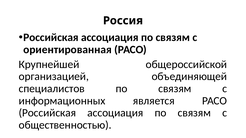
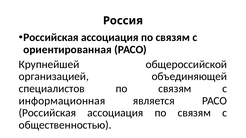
информационных: информационных -> информационная
